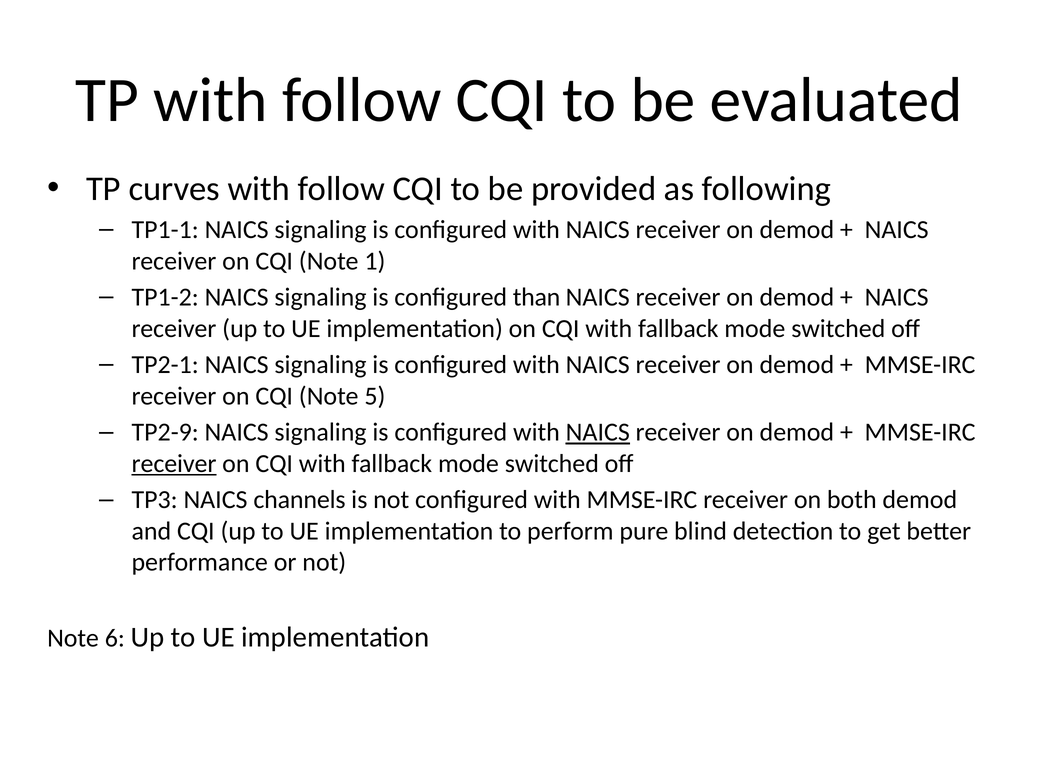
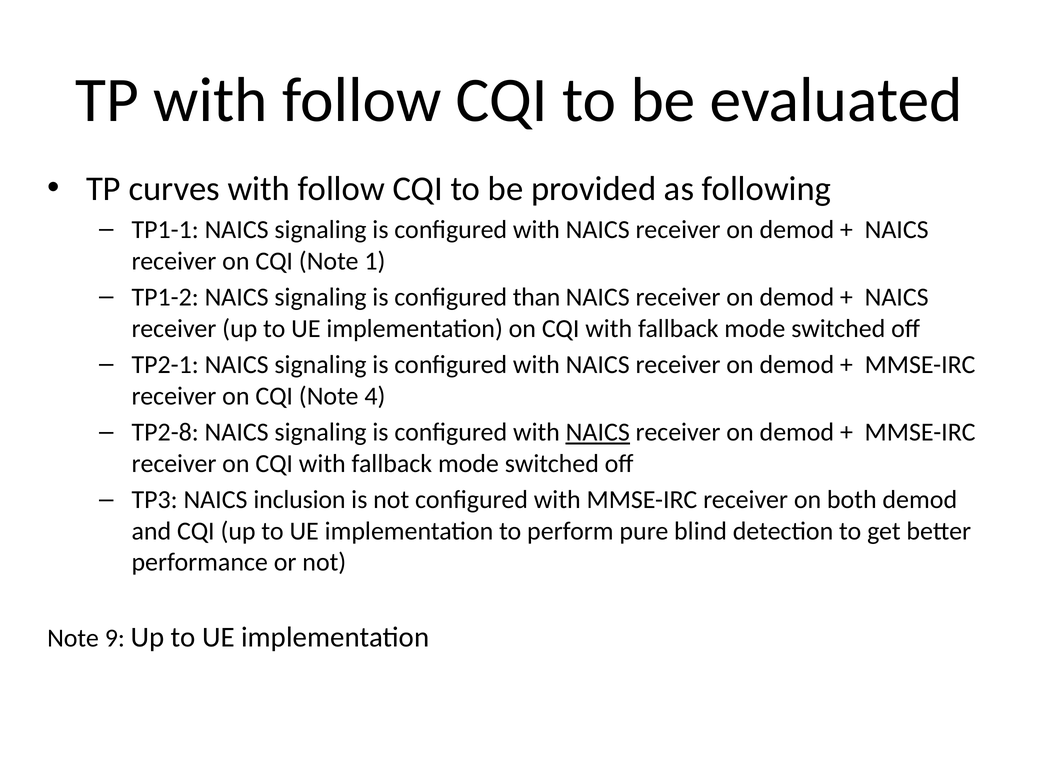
5: 5 -> 4
TP2-9: TP2-9 -> TP2-8
receiver at (174, 464) underline: present -> none
channels: channels -> inclusion
6: 6 -> 9
